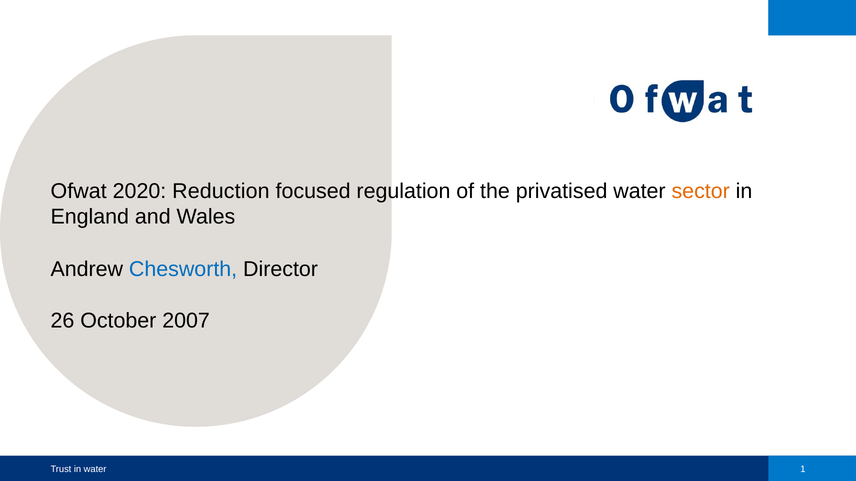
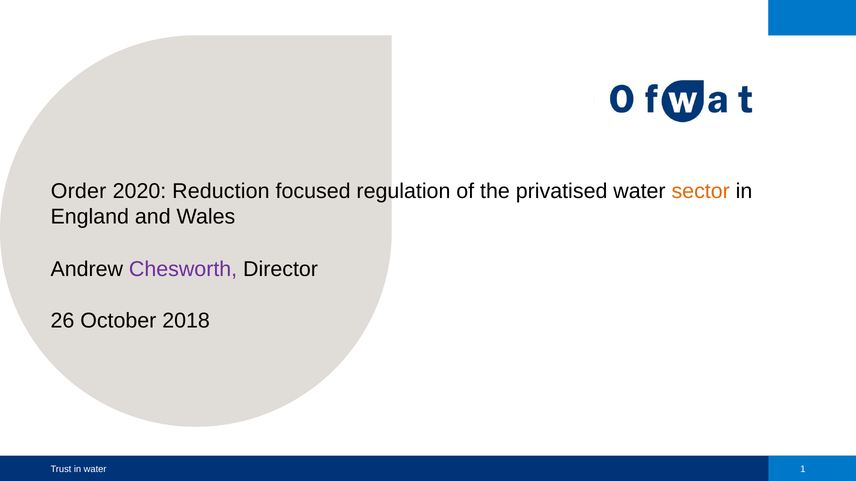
Ofwat: Ofwat -> Order
Chesworth colour: blue -> purple
2007: 2007 -> 2018
